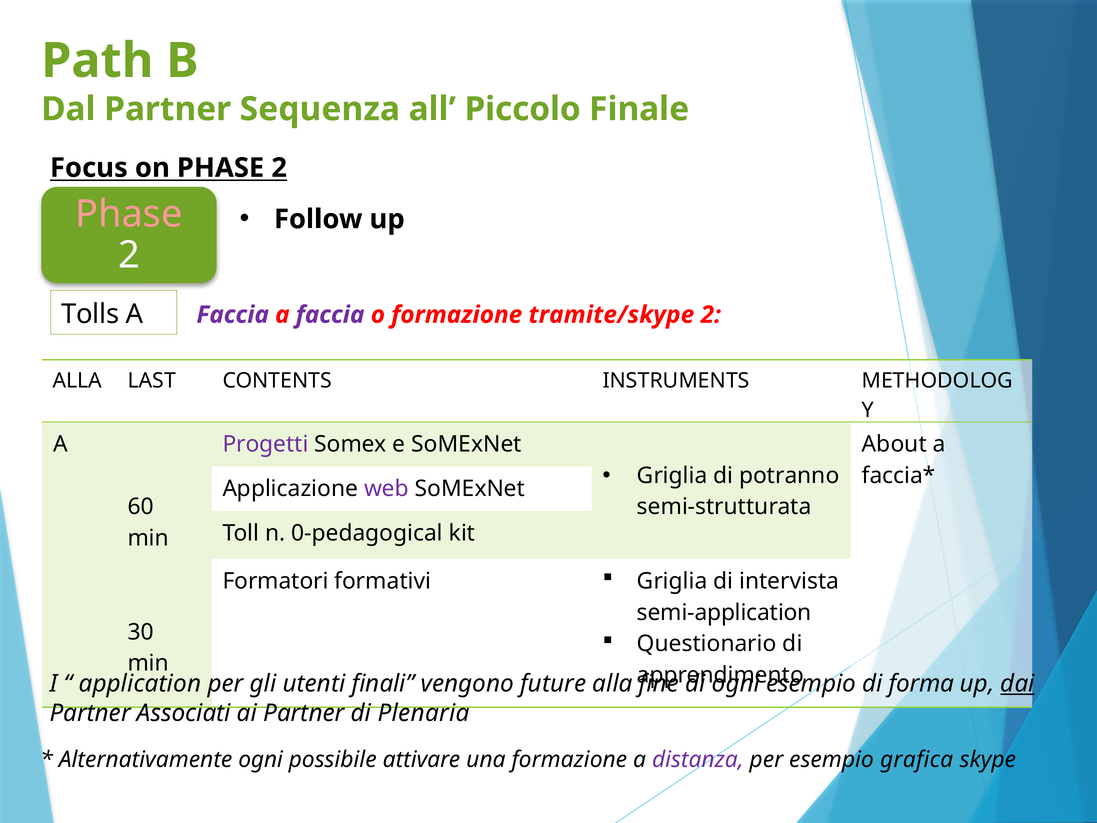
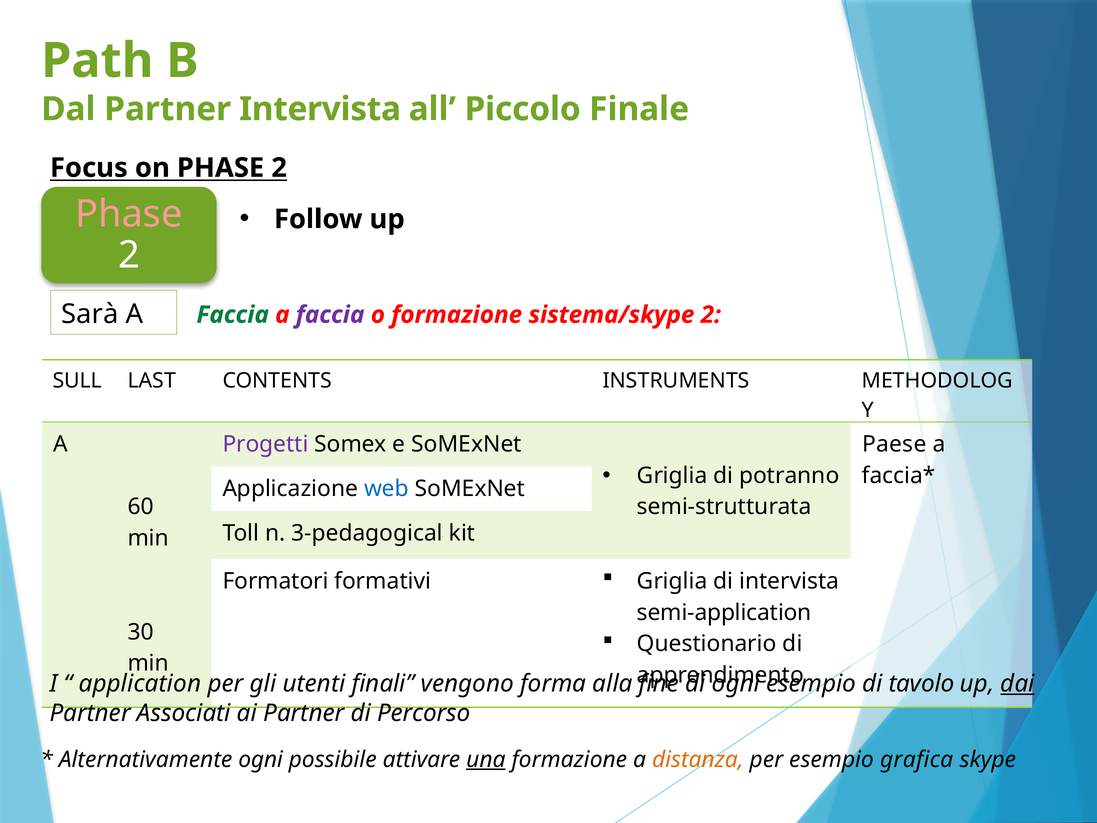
Partner Sequenza: Sequenza -> Intervista
Tolls: Tolls -> Sarà
Faccia at (233, 315) colour: purple -> green
tramite/skype: tramite/skype -> sistema/skype
ALLA at (77, 381): ALLA -> SULL
About: About -> Paese
web colour: purple -> blue
0-pedagogical: 0-pedagogical -> 3-pedagogical
future: future -> forma
forma: forma -> tavolo
Plenaria: Plenaria -> Percorso
una underline: none -> present
distanza colour: purple -> orange
